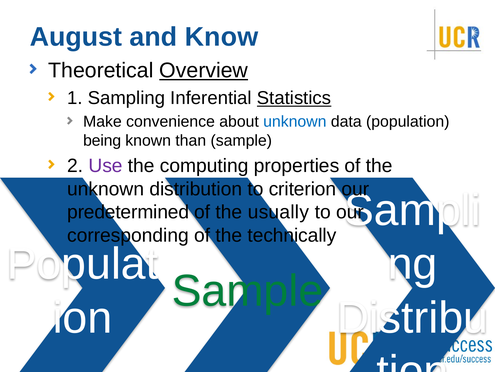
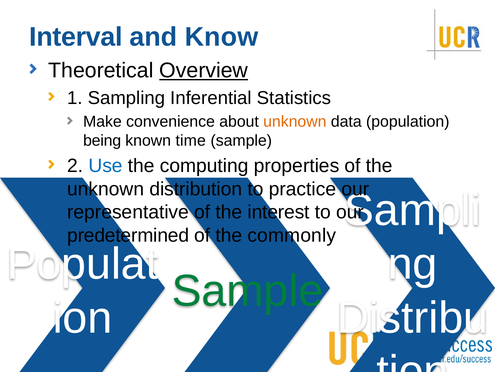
August: August -> Interval
Statistics underline: present -> none
unknown at (295, 121) colour: blue -> orange
than: than -> time
Use colour: purple -> blue
criterion: criterion -> practice
predetermined: predetermined -> representative
usually: usually -> interest
corresponding: corresponding -> predetermined
technically: technically -> commonly
